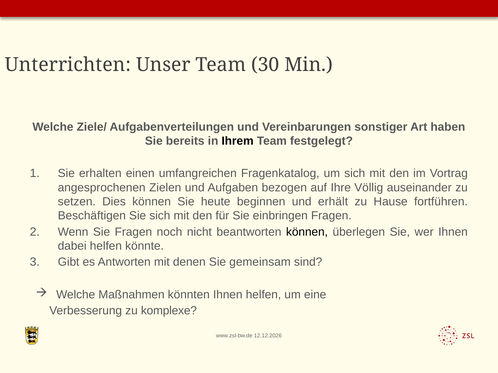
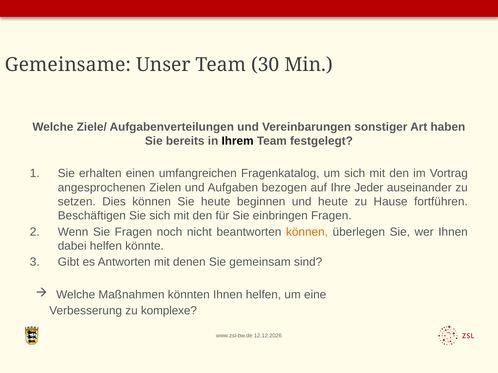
Unterrichten: Unterrichten -> Gemeinsame
Völlig: Völlig -> Jeder
und erhält: erhält -> heute
können at (307, 232) colour: black -> orange
